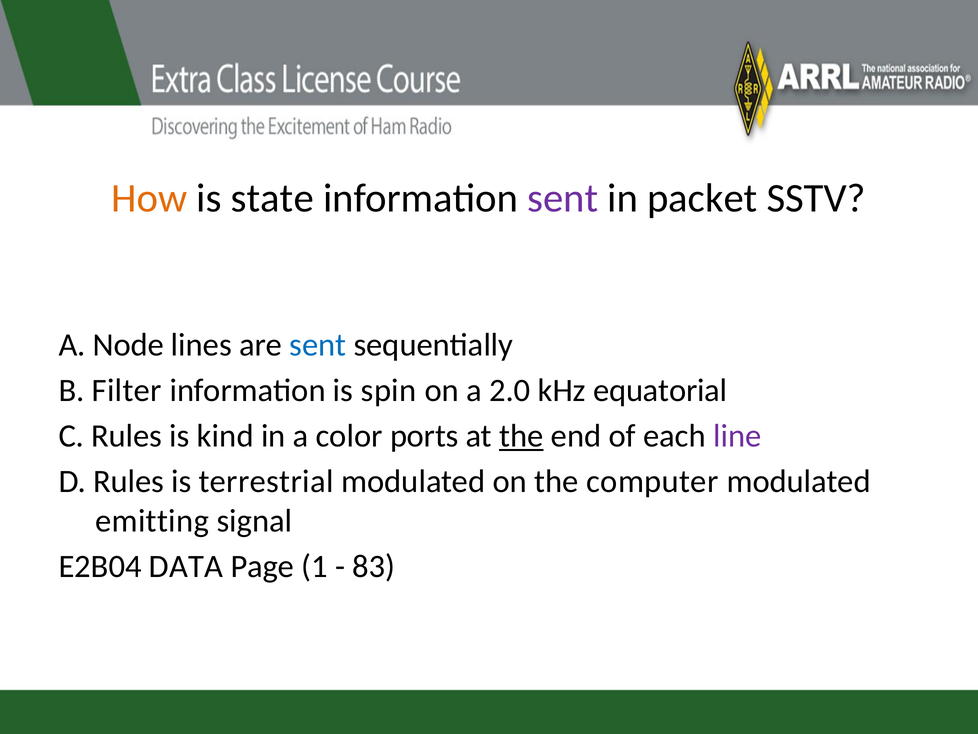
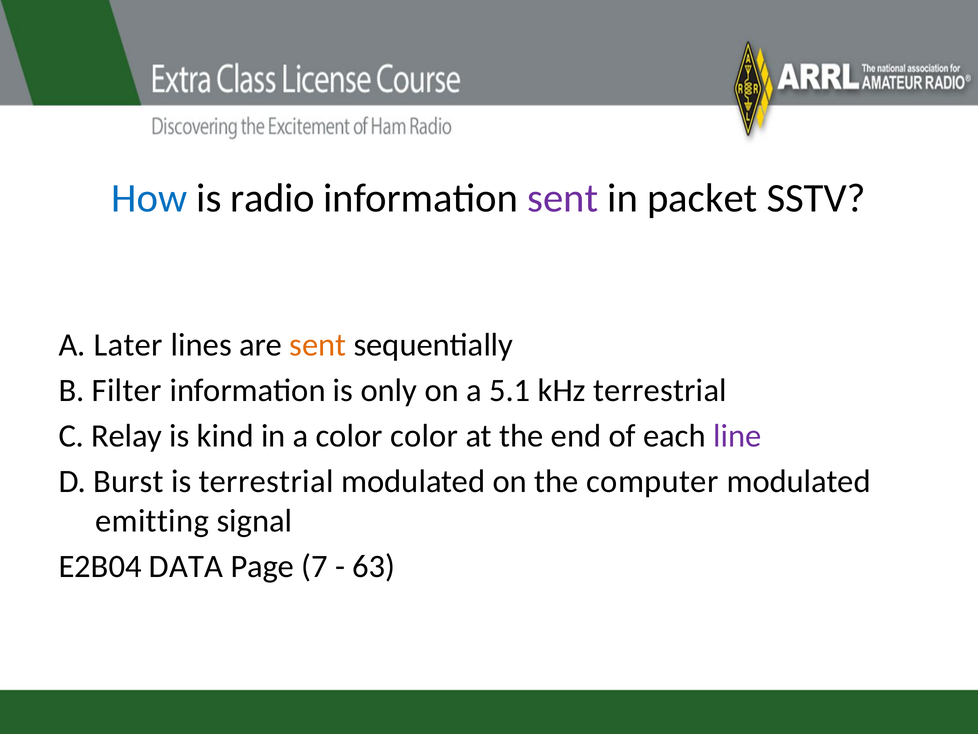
How colour: orange -> blue
state: state -> radio
Node: Node -> Later
sent at (318, 345) colour: blue -> orange
spin: spin -> only
2.0: 2.0 -> 5.1
kHz equatorial: equatorial -> terrestrial
C Rules: Rules -> Relay
color ports: ports -> color
the at (521, 436) underline: present -> none
D Rules: Rules -> Burst
1: 1 -> 7
83: 83 -> 63
